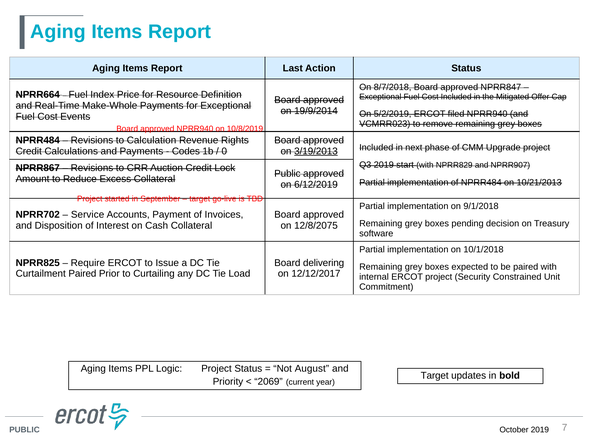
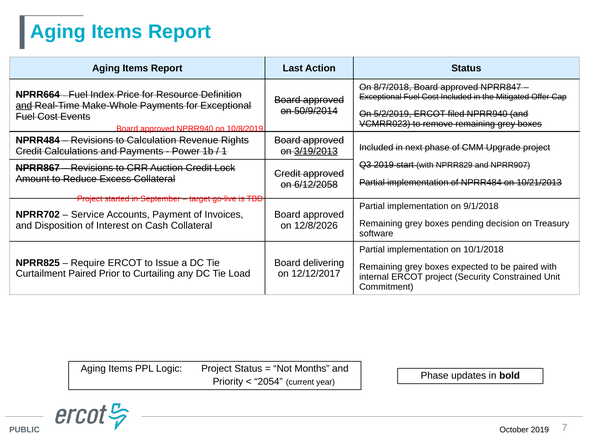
and at (24, 106) underline: none -> present
19/9/2014: 19/9/2014 -> 50/9/2014
Codes: Codes -> Power
0: 0 -> 1
Public at (287, 174): Public -> Credit
6/12/2019: 6/12/2019 -> 6/12/2058
12/8/2075: 12/8/2075 -> 12/8/2026
August: August -> Months
Target at (435, 376): Target -> Phase
2069: 2069 -> 2054
